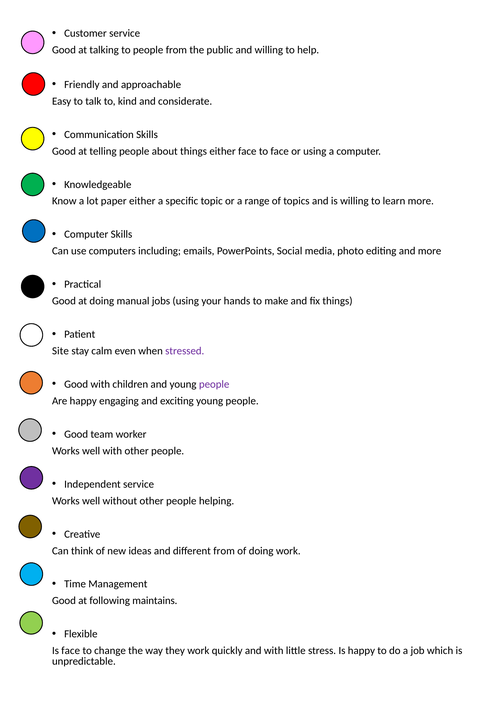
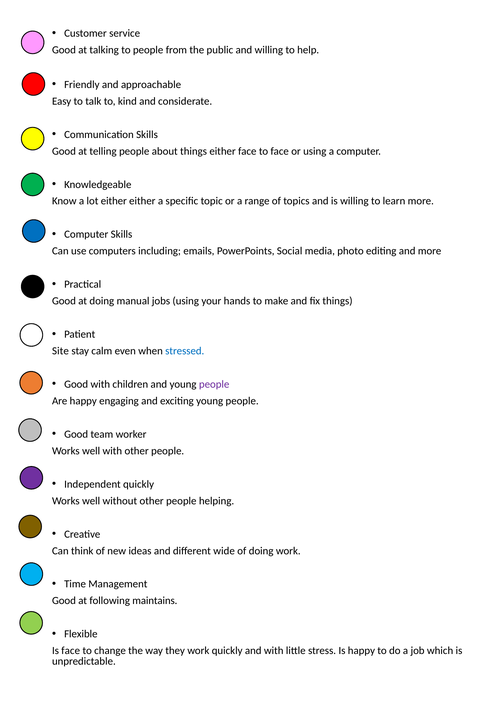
lot paper: paper -> either
stressed colour: purple -> blue
Independent service: service -> quickly
different from: from -> wide
